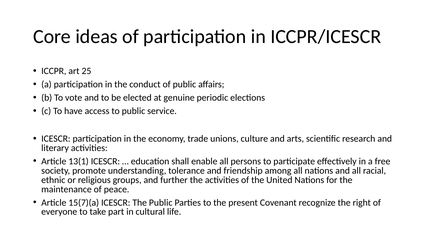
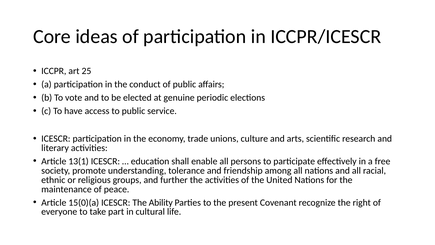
15(7)(a: 15(7)(a -> 15(0)(a
The Public: Public -> Ability
